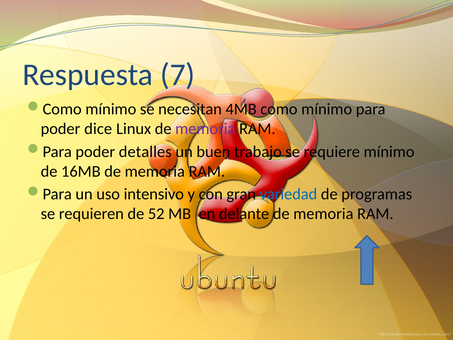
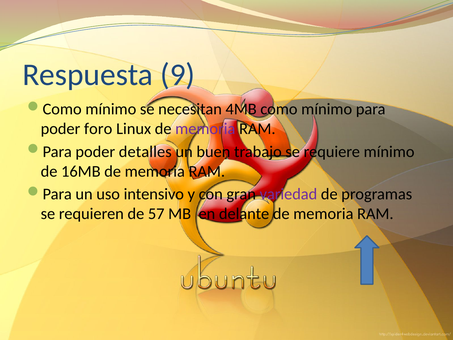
7: 7 -> 9
dice: dice -> foro
variedad colour: blue -> purple
52: 52 -> 57
